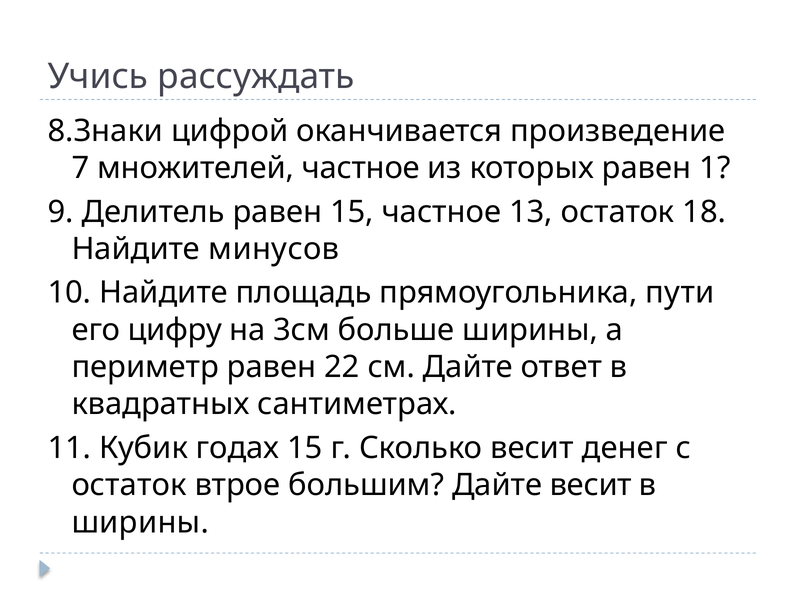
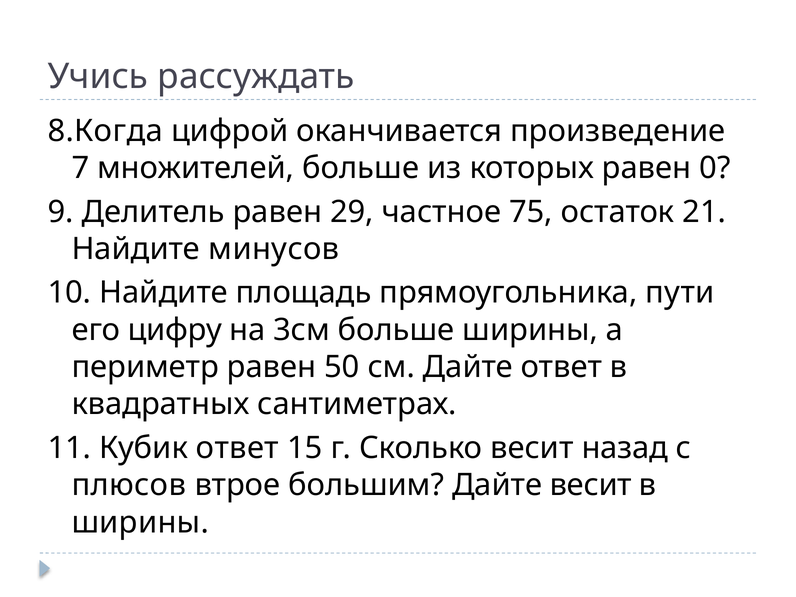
8.Знаки: 8.Знаки -> 8.Когда
множителей частное: частное -> больше
1: 1 -> 0
равен 15: 15 -> 29
13: 13 -> 75
18: 18 -> 21
22: 22 -> 50
Кубик годах: годах -> ответ
денег: денег -> назад
остаток at (129, 485): остаток -> плюсов
